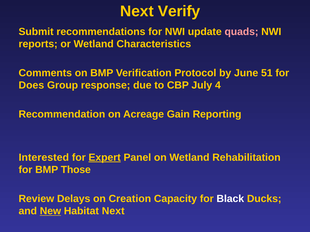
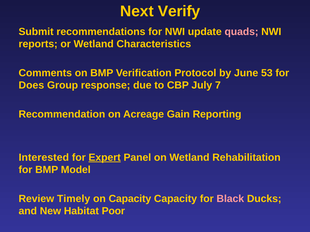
51: 51 -> 53
4: 4 -> 7
Those: Those -> Model
Delays: Delays -> Timely
on Creation: Creation -> Capacity
Black colour: white -> pink
New underline: present -> none
Habitat Next: Next -> Poor
